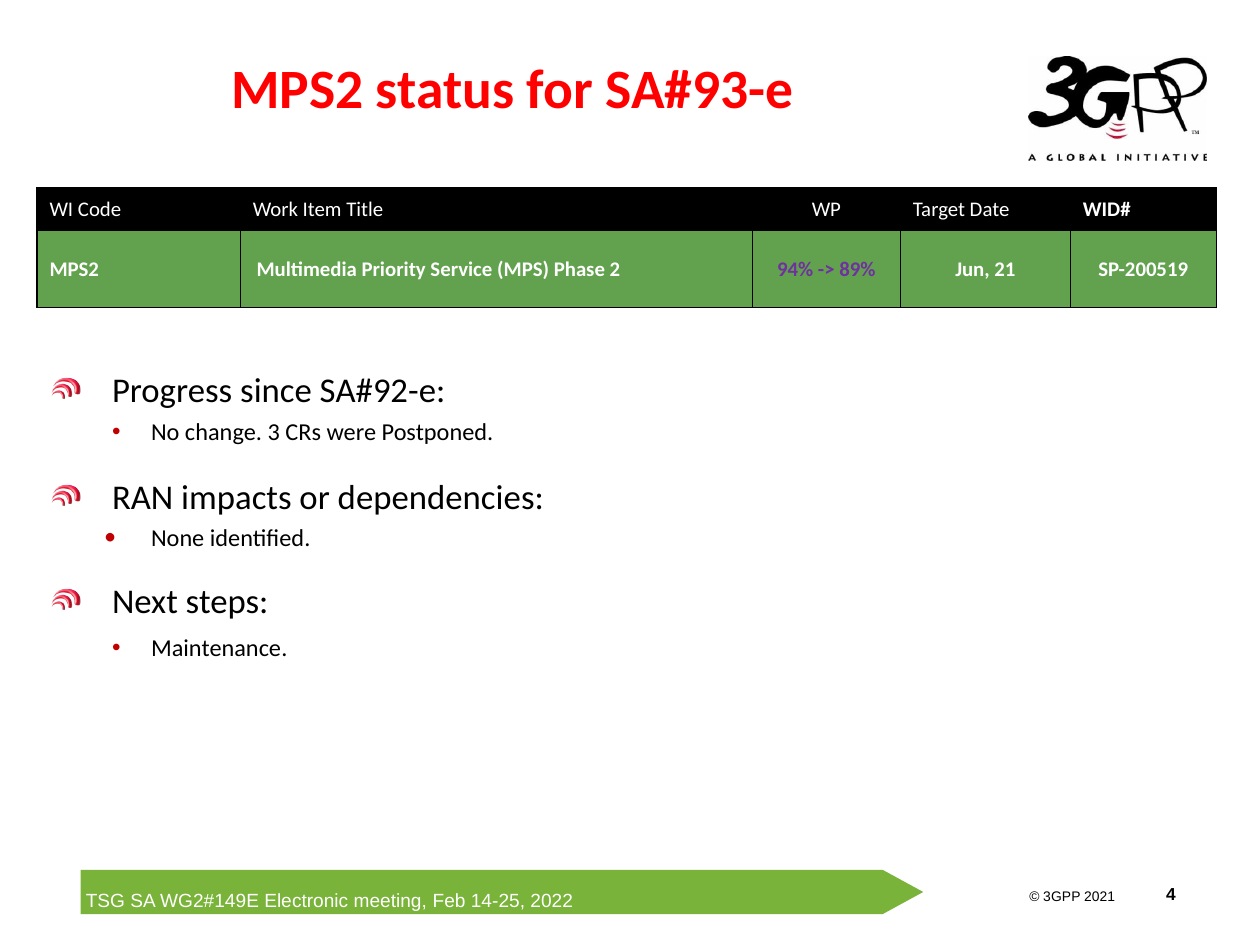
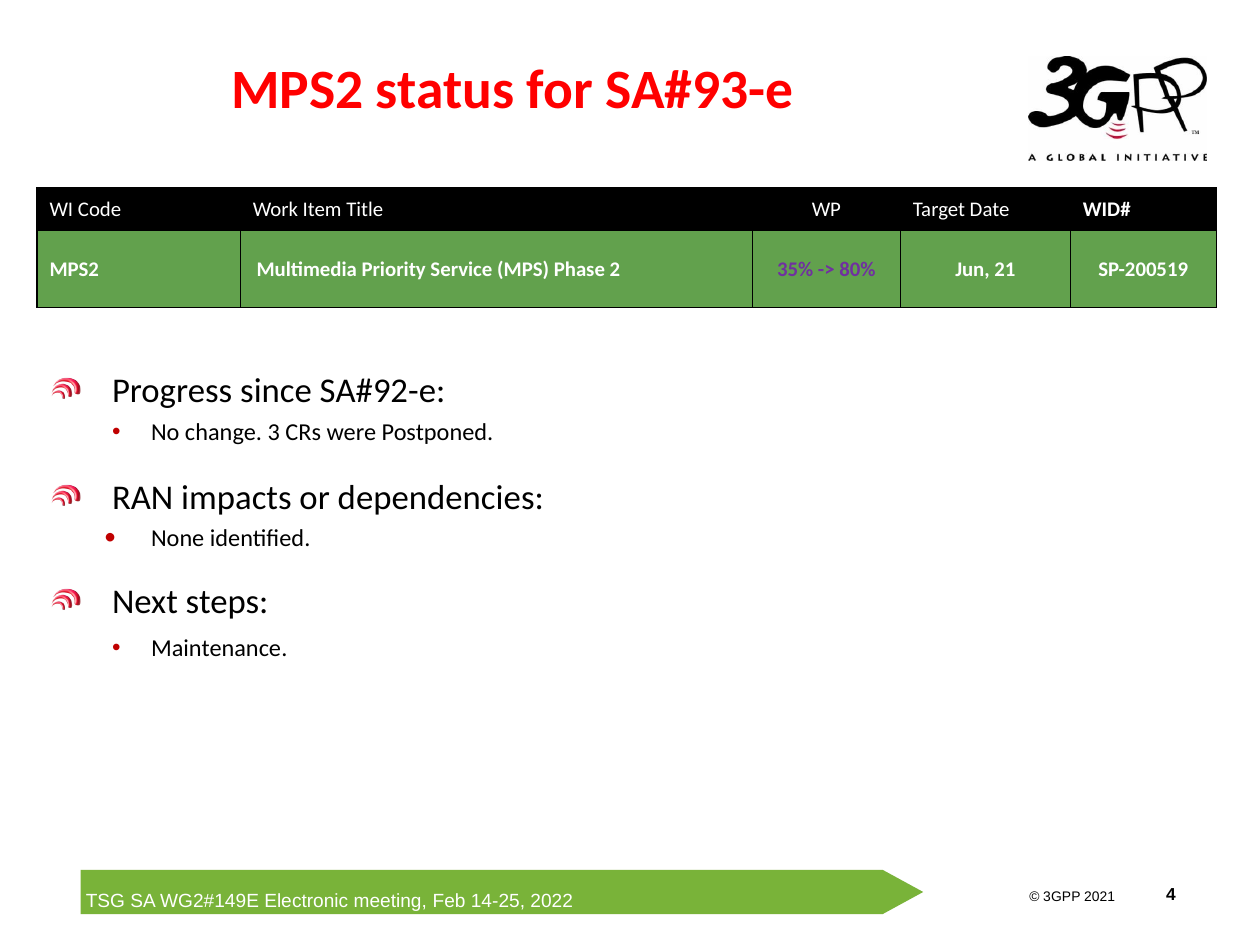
94%: 94% -> 35%
89%: 89% -> 80%
